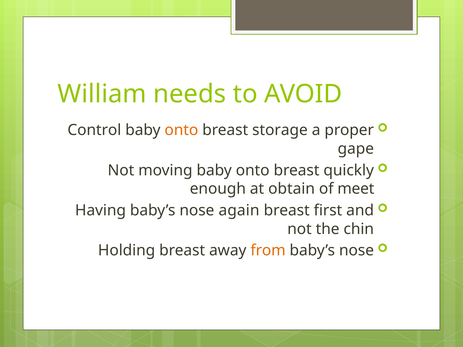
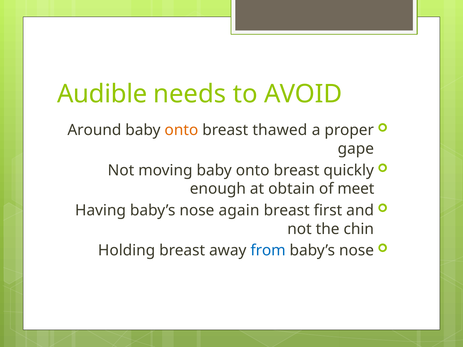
William: William -> Audible
Control: Control -> Around
storage: storage -> thawed
from colour: orange -> blue
